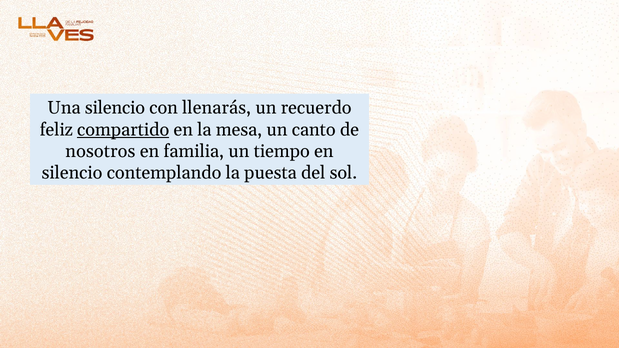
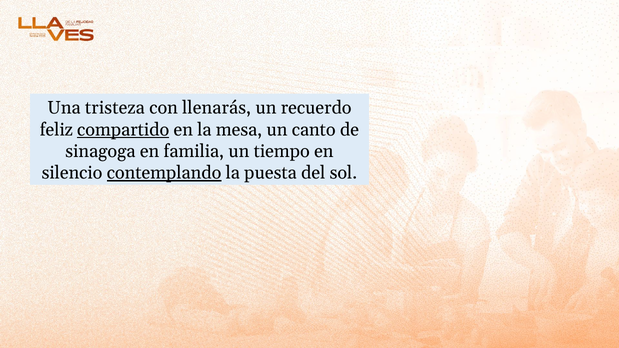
Una silencio: silencio -> tristeza
nosotros: nosotros -> sinagoga
contemplando underline: none -> present
